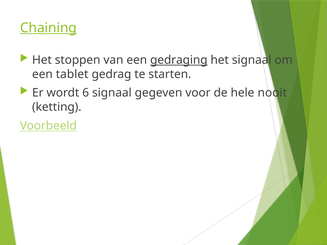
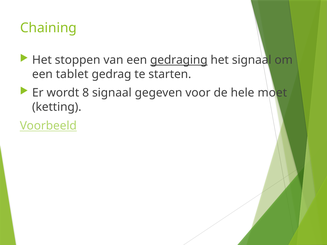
Chaining underline: present -> none
6: 6 -> 8
nooit: nooit -> moet
